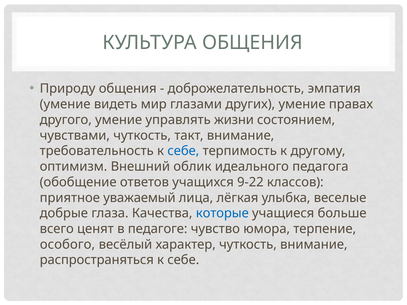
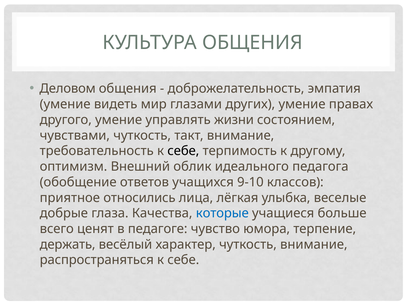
Природу: Природу -> Деловом
себе at (183, 151) colour: blue -> black
9-22: 9-22 -> 9-10
уважаемый: уважаемый -> относились
особого: особого -> держать
